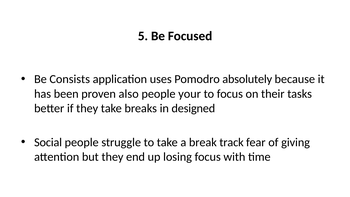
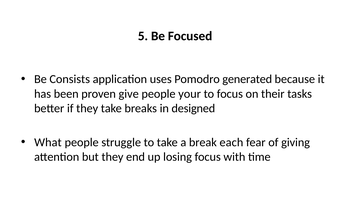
absolutely: absolutely -> generated
also: also -> give
Social: Social -> What
track: track -> each
